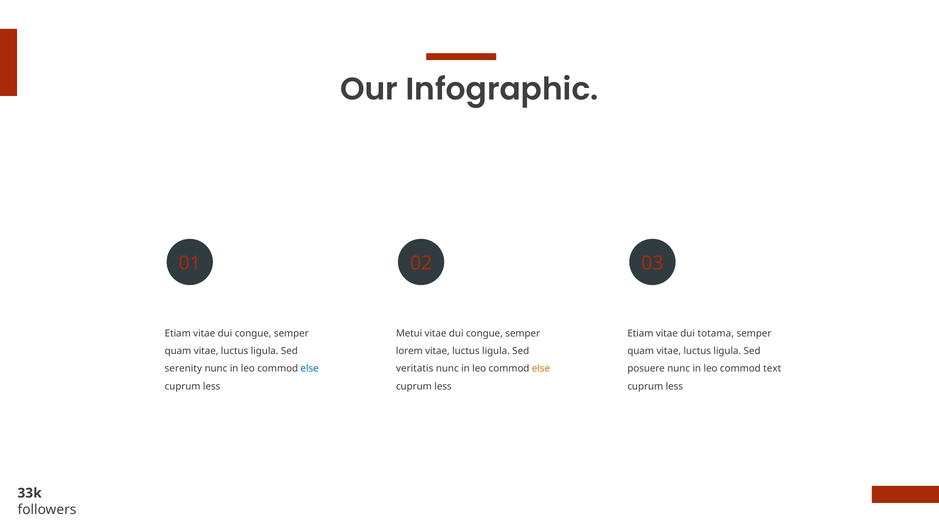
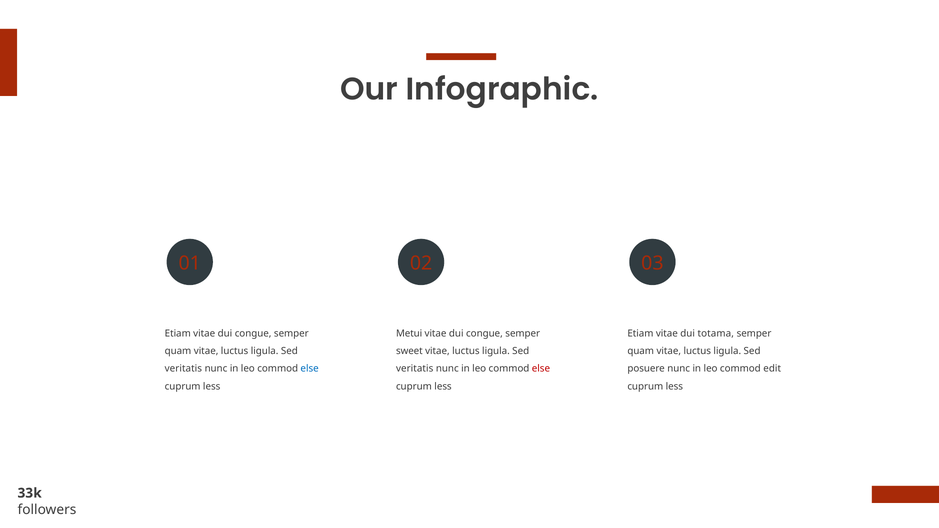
lorem: lorem -> sweet
serenity at (183, 369): serenity -> veritatis
else at (541, 369) colour: orange -> red
text: text -> edit
